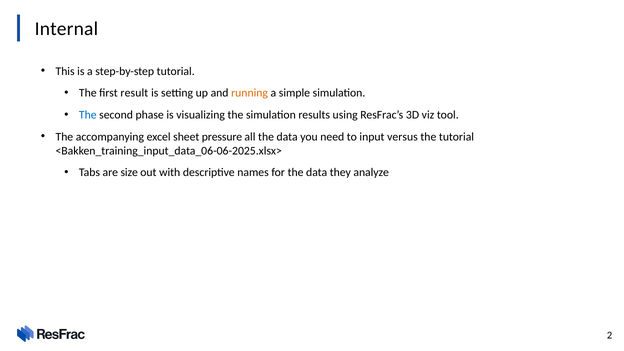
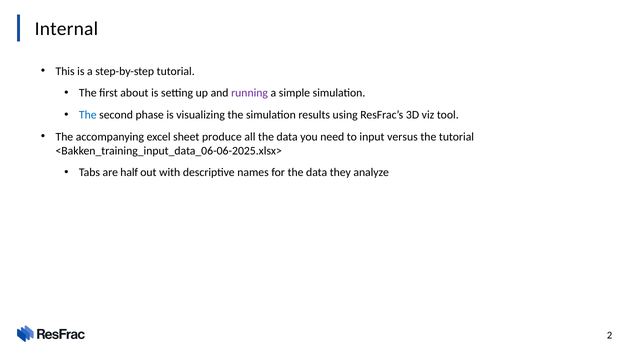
result: result -> about
running colour: orange -> purple
pressure: pressure -> produce
size: size -> half
